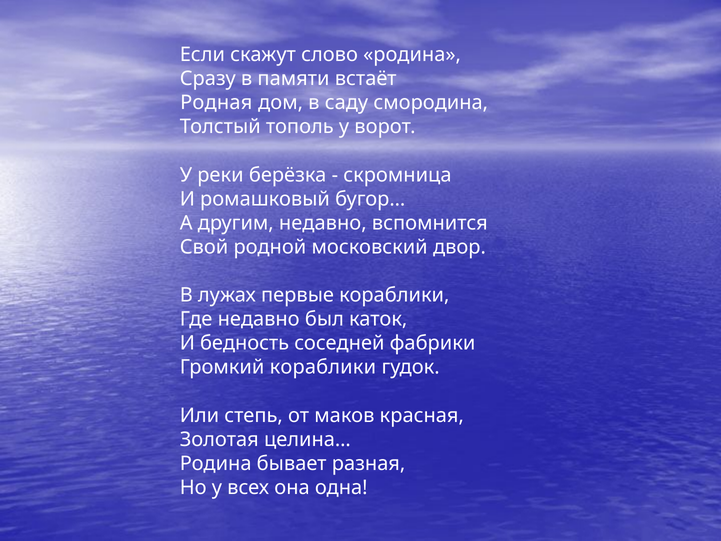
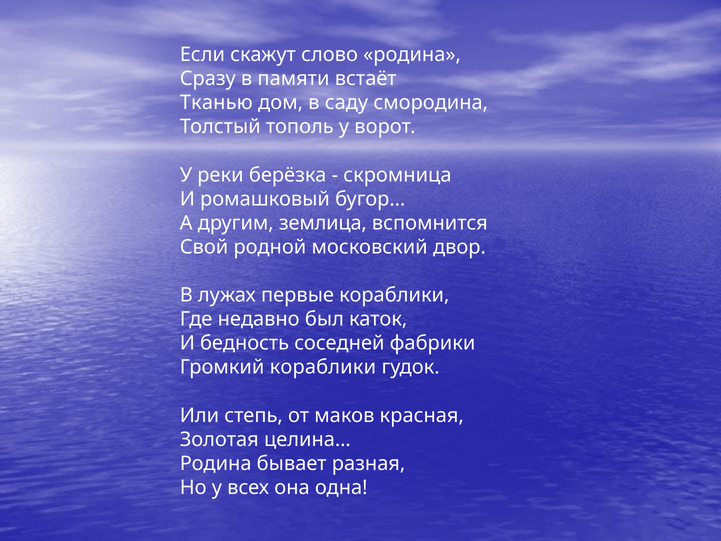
Родная: Родная -> Тканью
другим недавно: недавно -> землица
